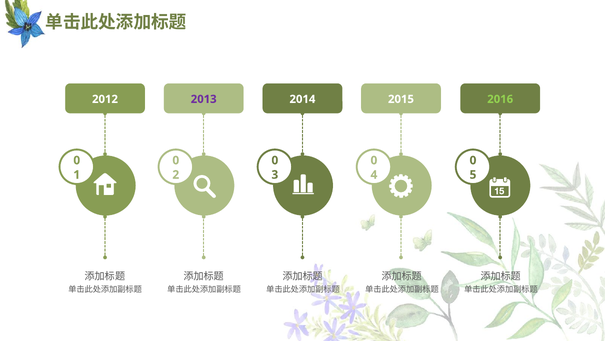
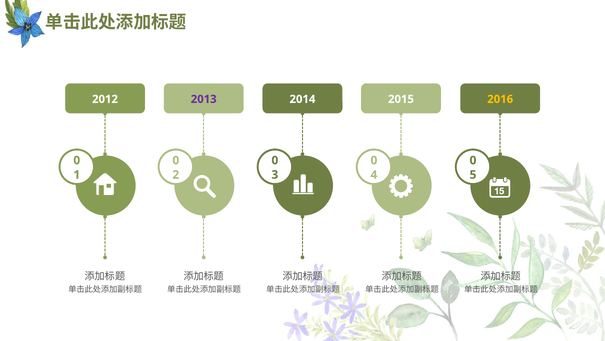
2016 colour: light green -> yellow
